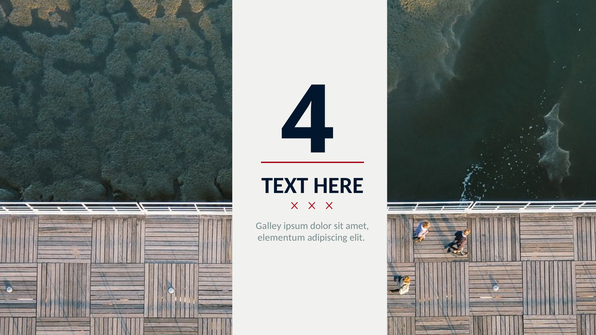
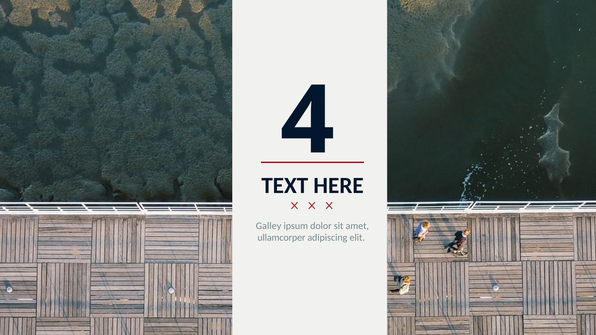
elementum: elementum -> ullamcorper
